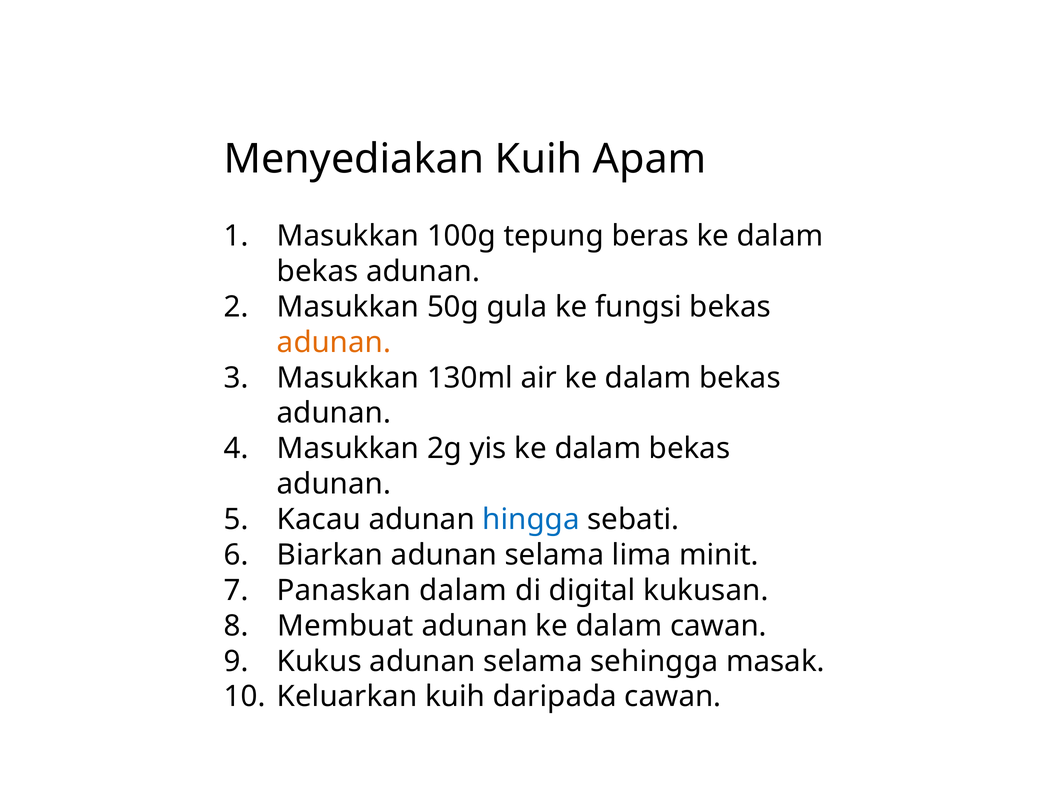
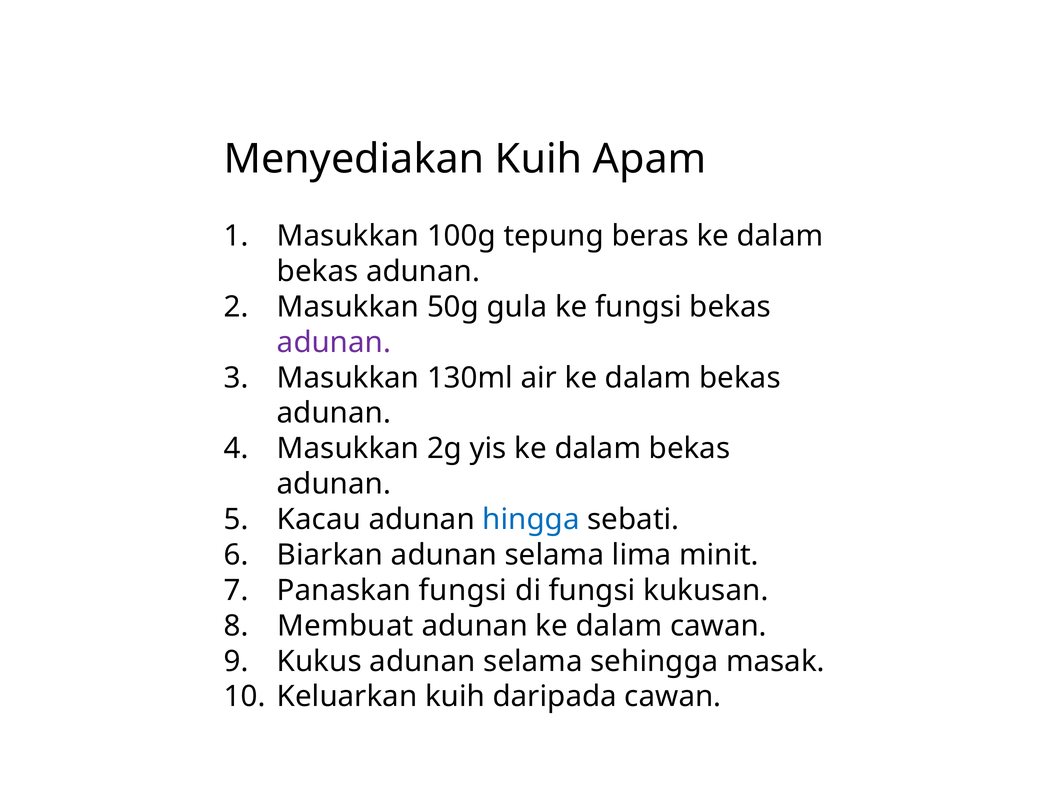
adunan at (334, 342) colour: orange -> purple
Panaskan dalam: dalam -> fungsi
di digital: digital -> fungsi
